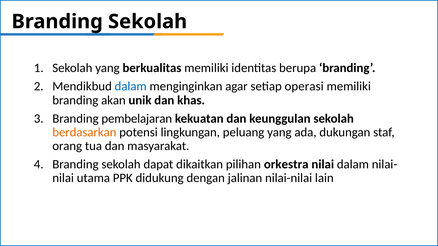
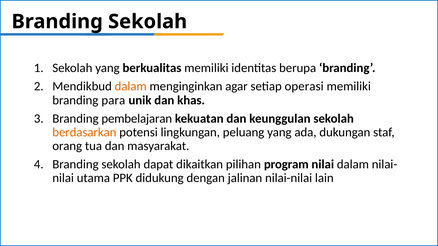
dalam at (131, 87) colour: blue -> orange
akan: akan -> para
orkestra: orkestra -> program
